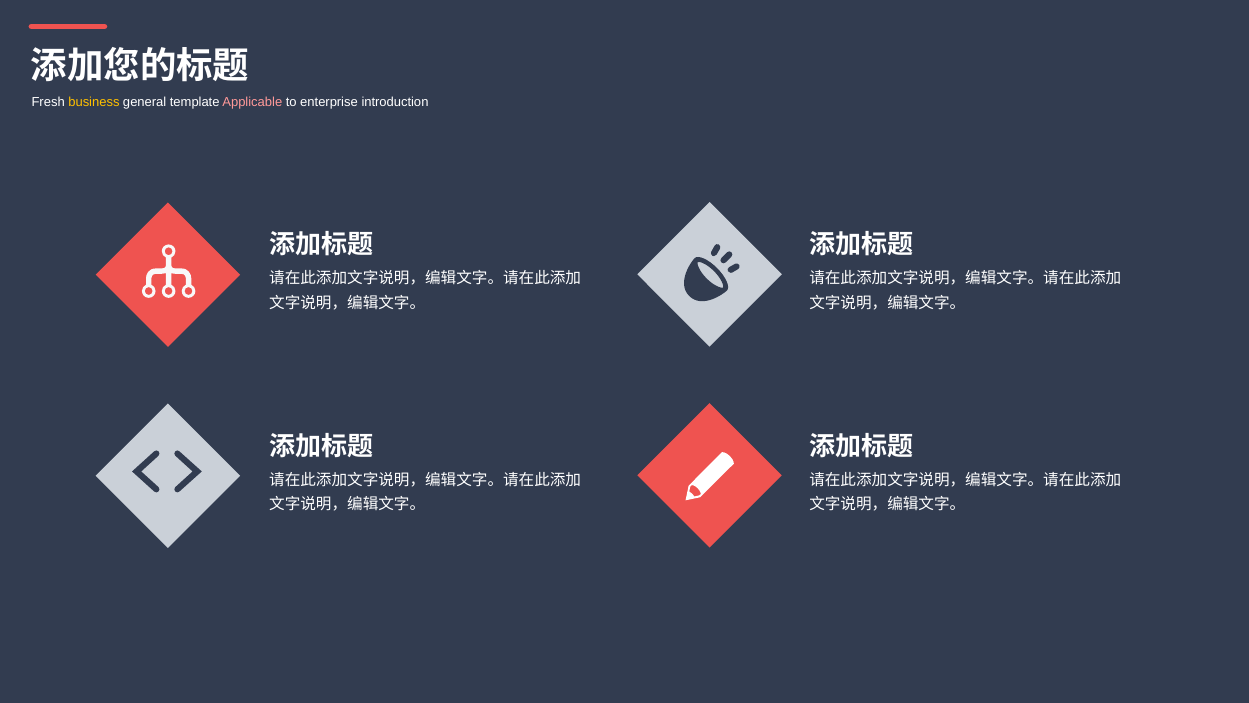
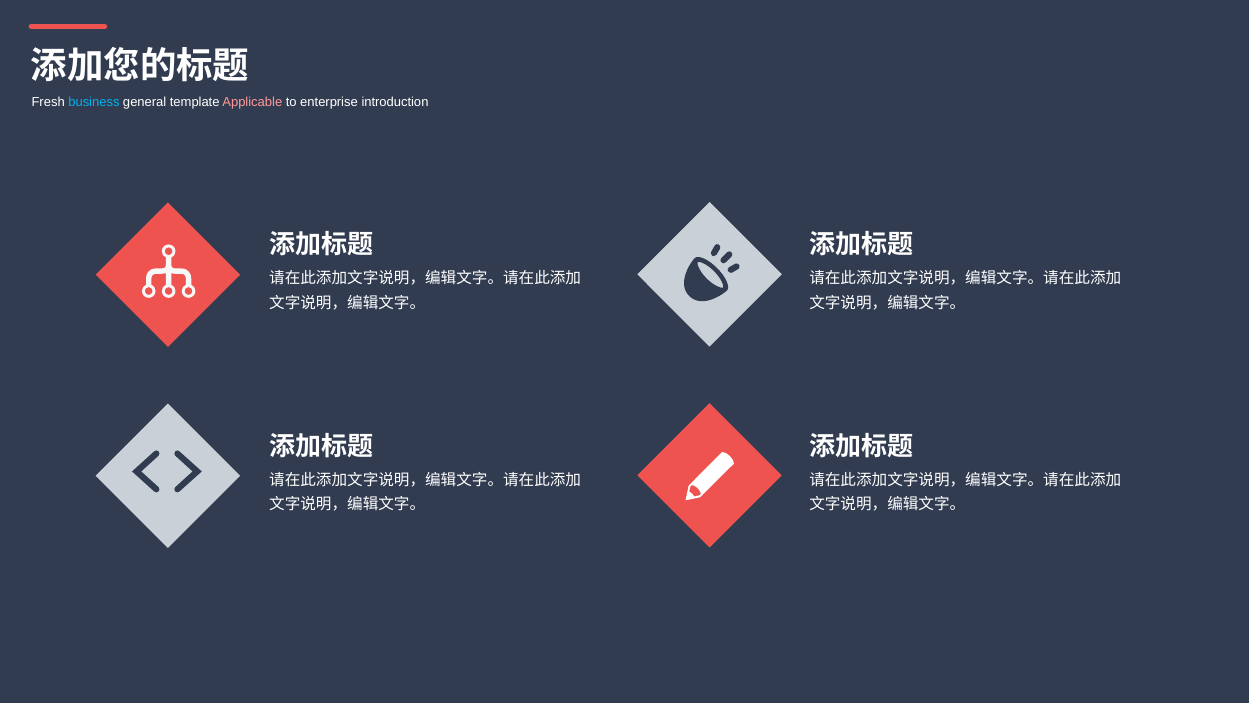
business colour: yellow -> light blue
